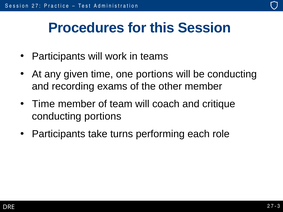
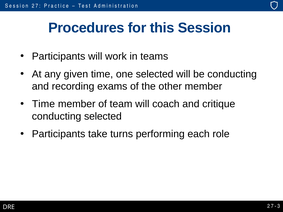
one portions: portions -> selected
conducting portions: portions -> selected
